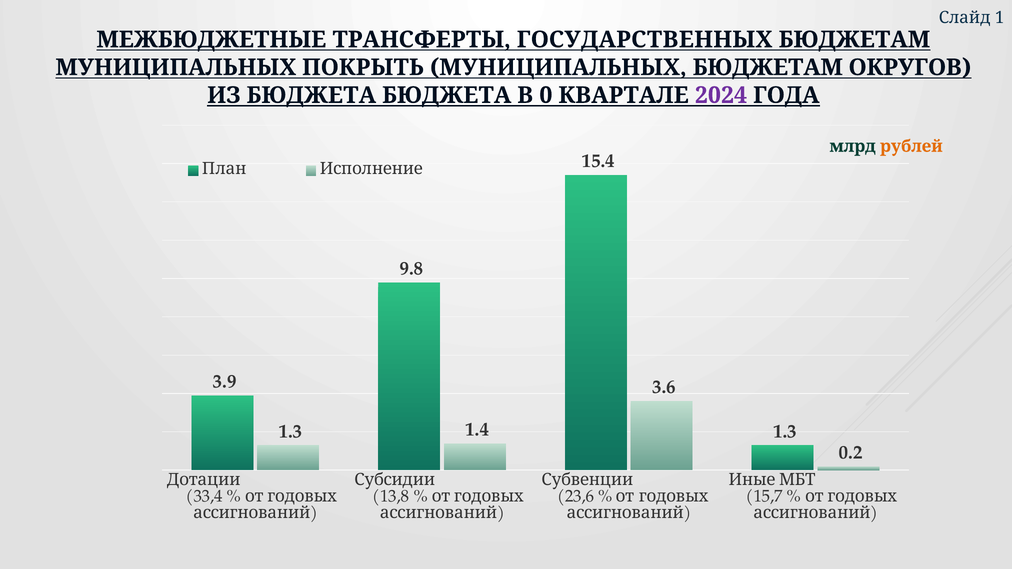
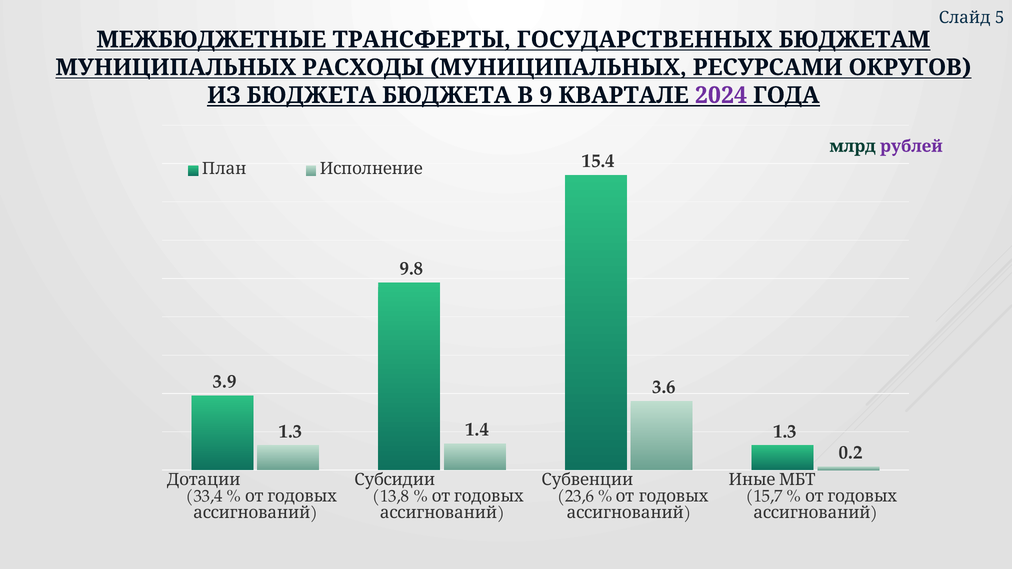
1: 1 -> 5
ПОКРЫТЬ: ПОКРЫТЬ -> РАСХОДЫ
МУНИЦИПАЛЬНЫХ БЮДЖЕТАМ: БЮДЖЕТАМ -> РЕСУРСАМИ
0: 0 -> 9
рублей colour: orange -> purple
